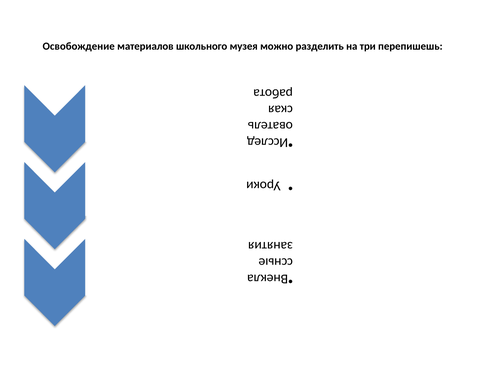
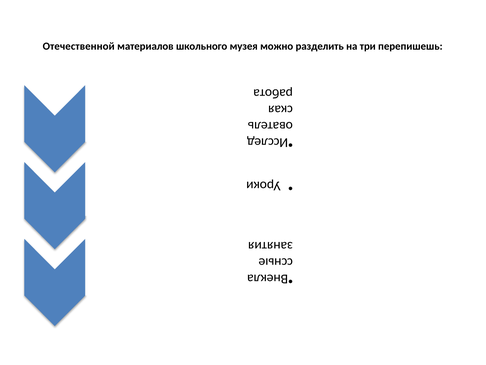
Освобождение: Освобождение -> Отечественной
